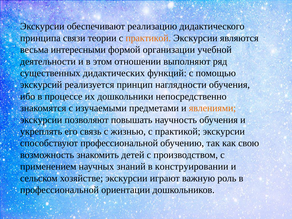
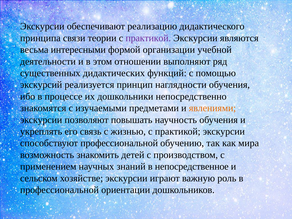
практикой at (148, 38) colour: orange -> purple
свою: свою -> мира
конструировании: конструировании -> непосредственное
